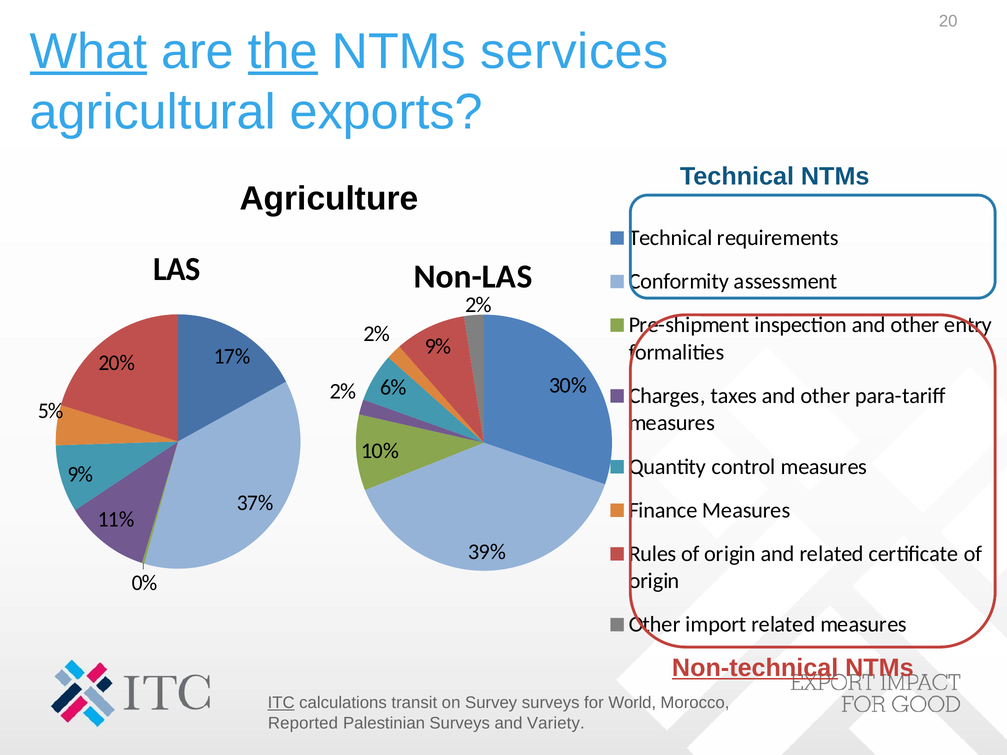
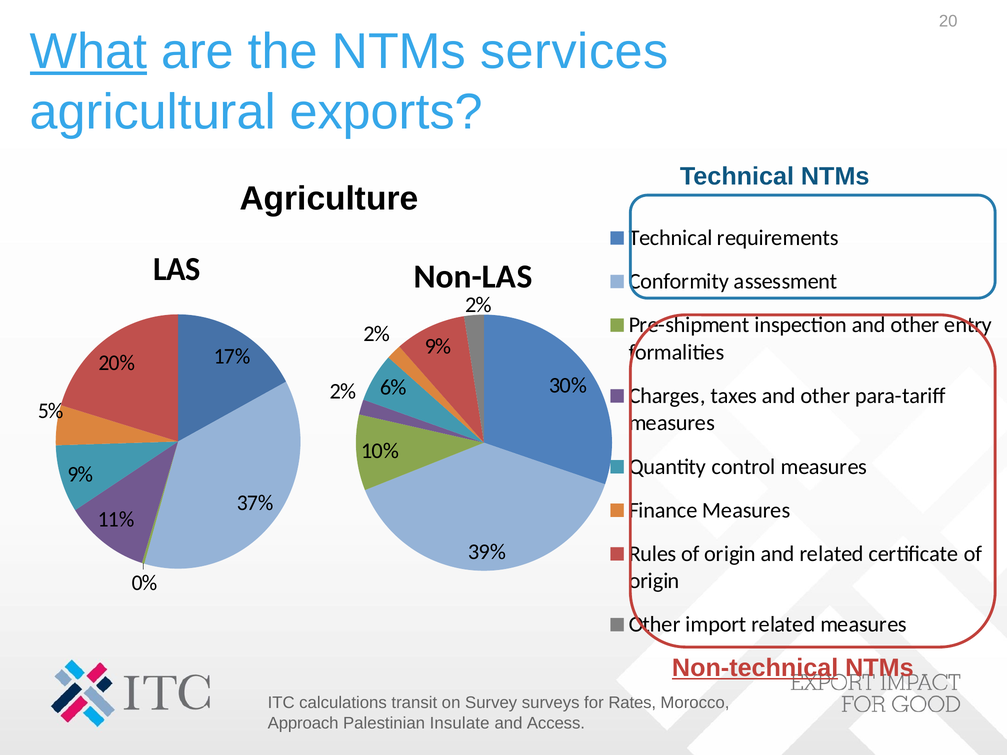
the underline: present -> none
ITC underline: present -> none
World: World -> Rates
Reported: Reported -> Approach
Palestinian Surveys: Surveys -> Insulate
Variety: Variety -> Access
